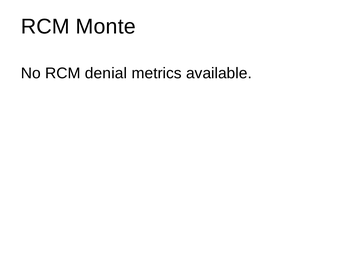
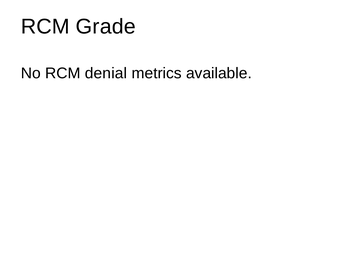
Monte: Monte -> Grade
